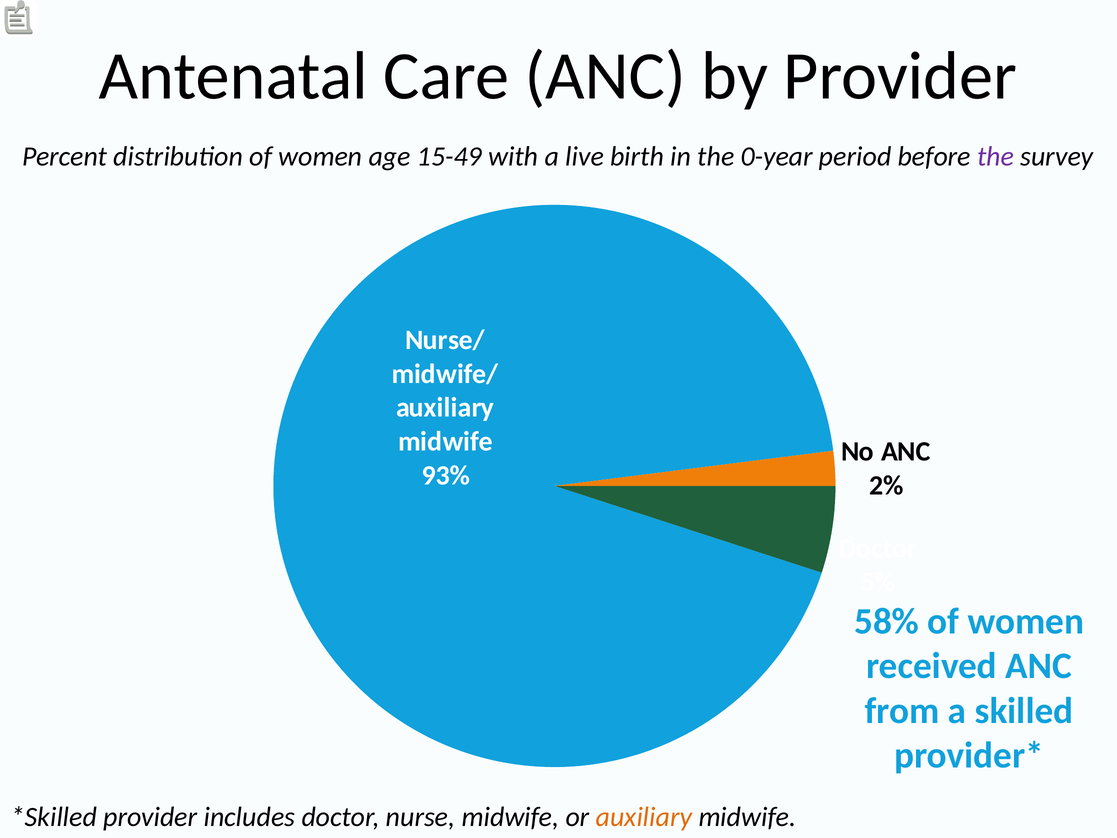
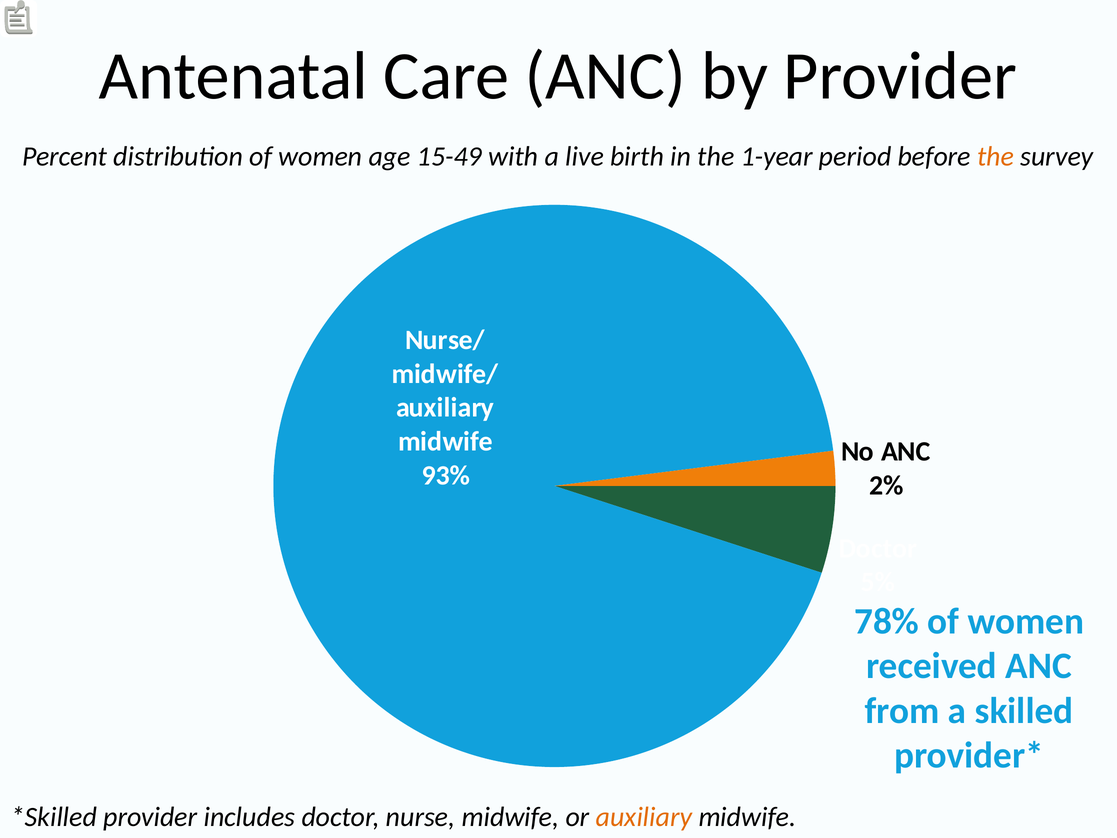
0-year: 0-year -> 1-year
the at (996, 156) colour: purple -> orange
58%: 58% -> 78%
